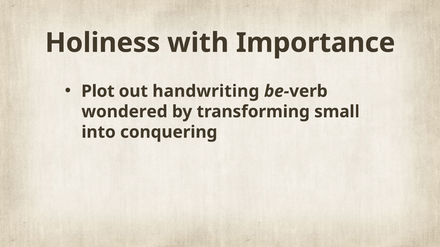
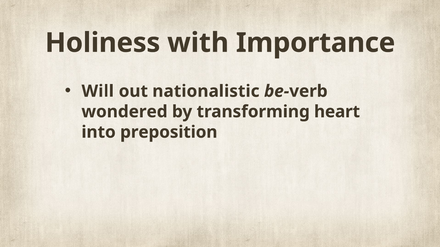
Plot: Plot -> Will
handwriting: handwriting -> nationalistic
small: small -> heart
conquering: conquering -> preposition
